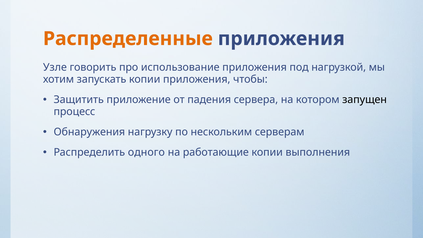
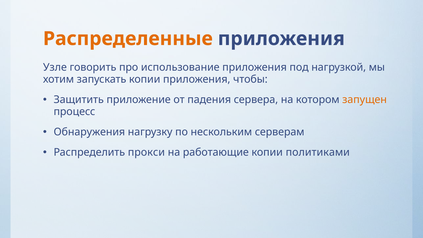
запущен colour: black -> orange
одного: одного -> прокси
выполнения: выполнения -> политиками
